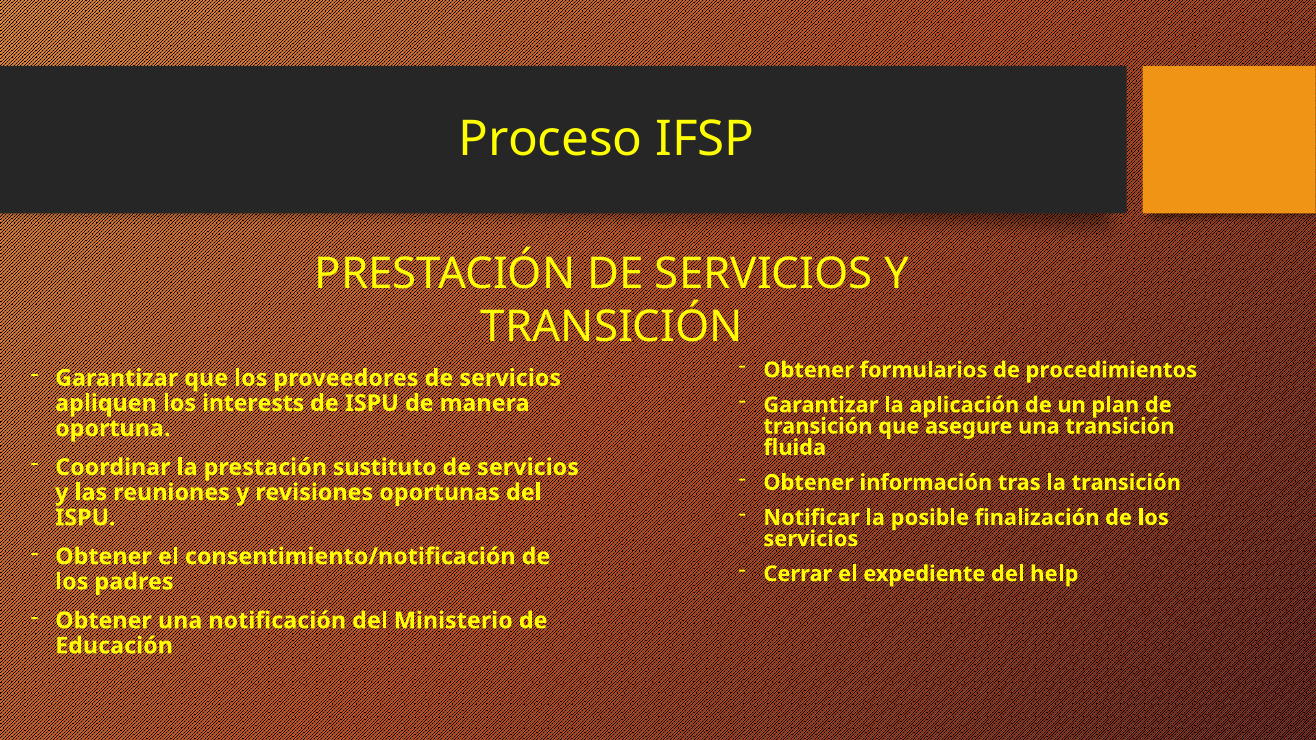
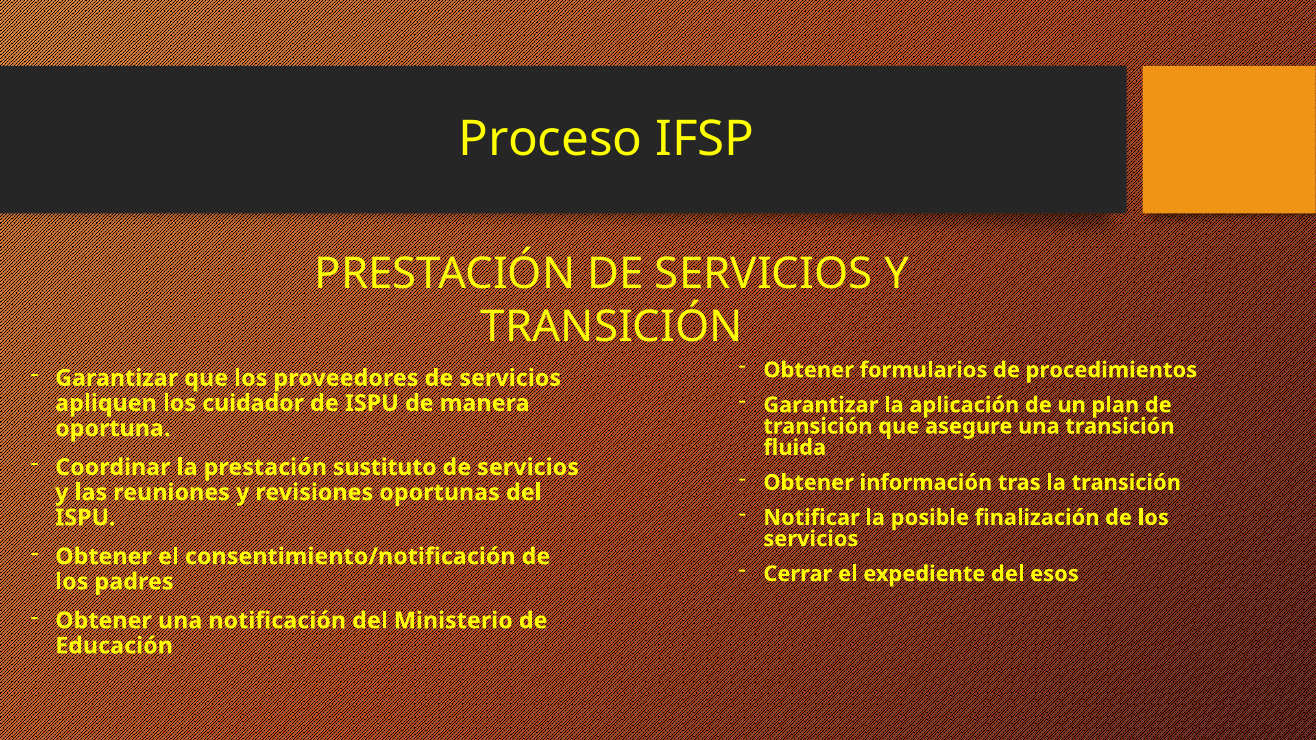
interests: interests -> cuidador
help: help -> esos
